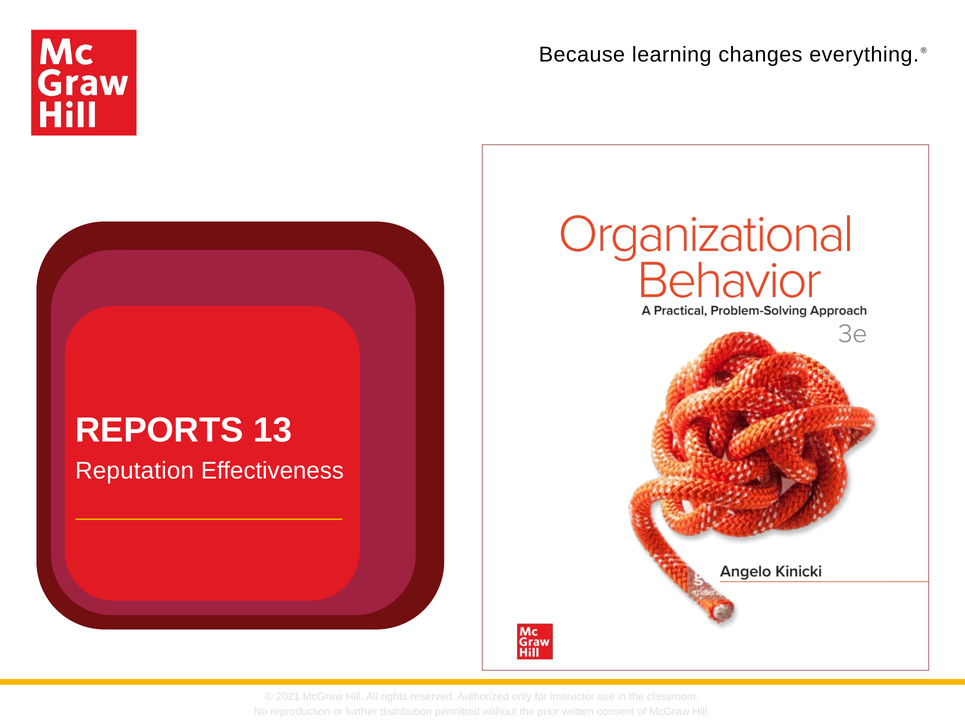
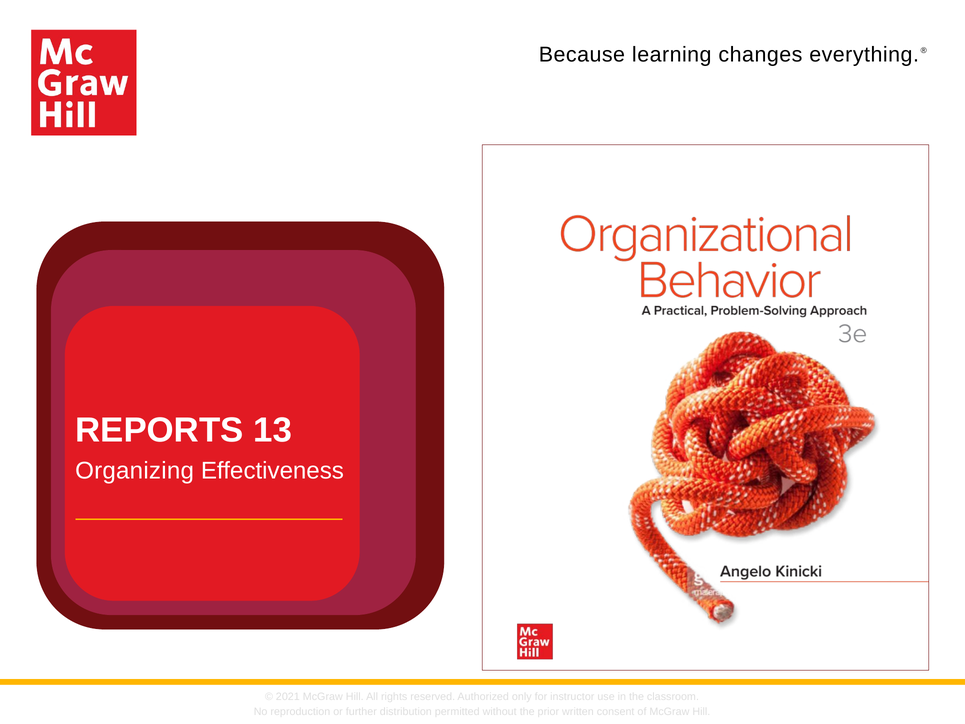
Reputation: Reputation -> Organizing
